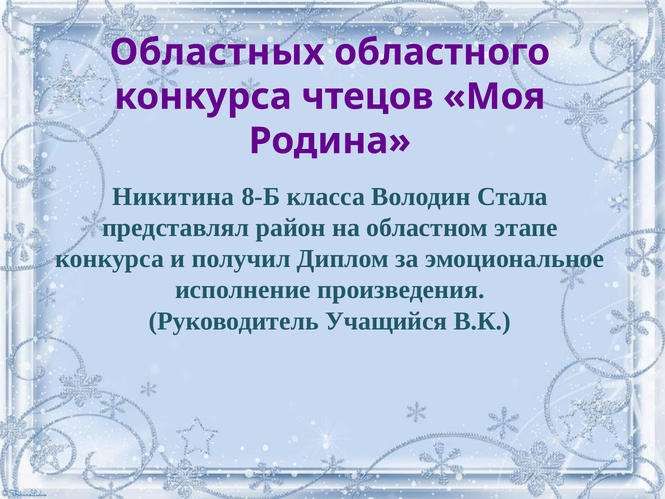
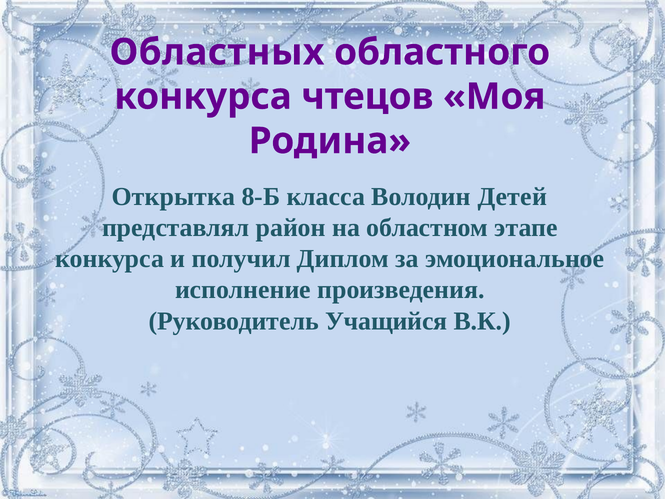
Никитина: Никитина -> Открытка
Стала: Стала -> Детей
